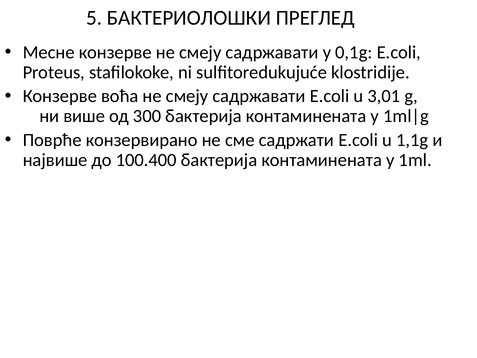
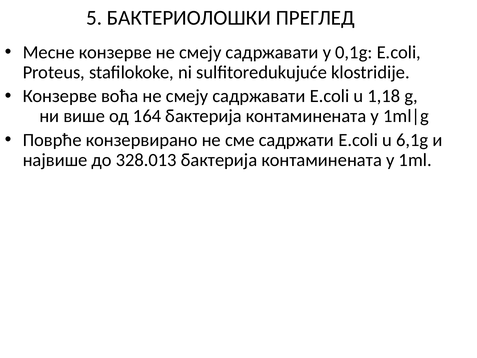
3,01: 3,01 -> 1,18
300: 300 -> 164
1,1g: 1,1g -> 6,1g
100.400: 100.400 -> 328.013
